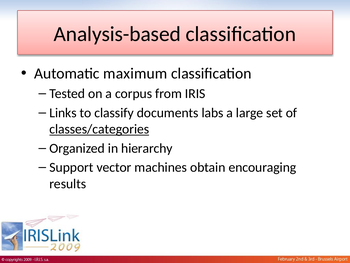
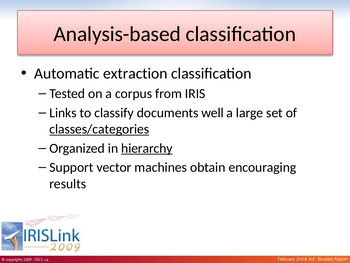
maximum: maximum -> extraction
labs: labs -> well
hierarchy underline: none -> present
